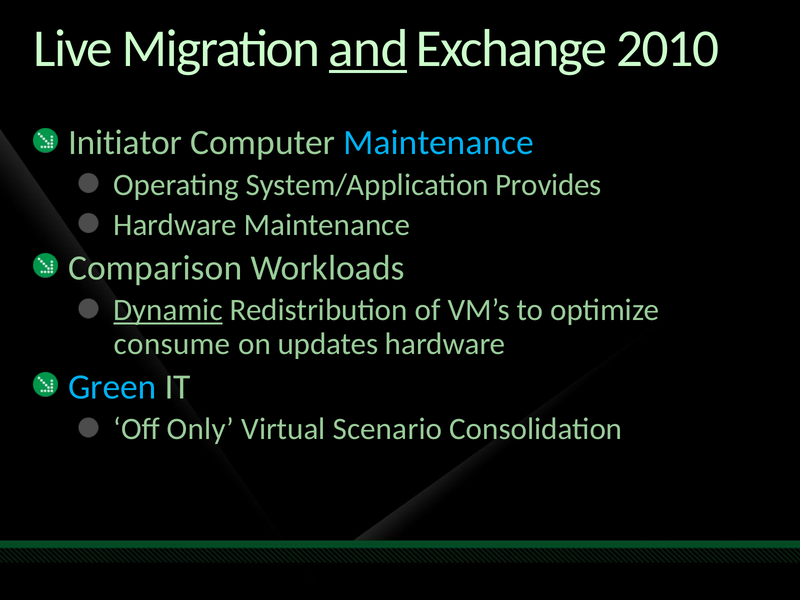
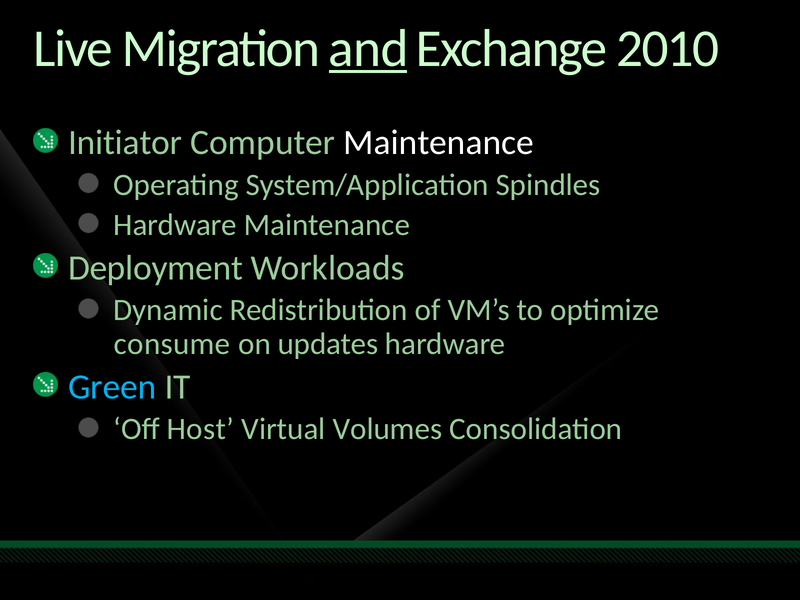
Maintenance at (439, 143) colour: light blue -> white
Provides: Provides -> Spindles
Comparison: Comparison -> Deployment
Dynamic underline: present -> none
Only: Only -> Host
Scenario: Scenario -> Volumes
